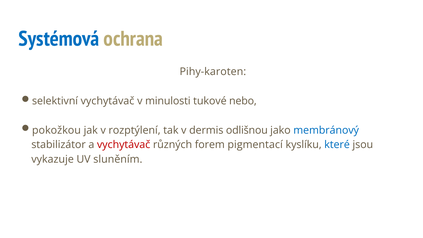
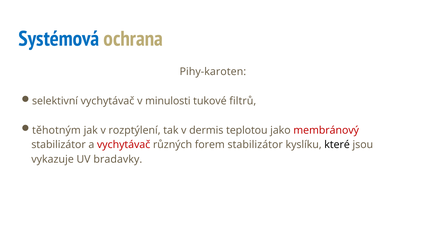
nebo: nebo -> filtrů
pokožkou: pokožkou -> těhotným
odlišnou: odlišnou -> teplotou
membránový colour: blue -> red
forem pigmentací: pigmentací -> stabilizátor
které colour: blue -> black
sluněním: sluněním -> bradavky
